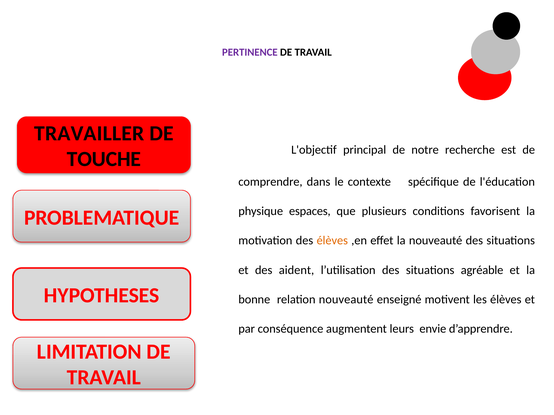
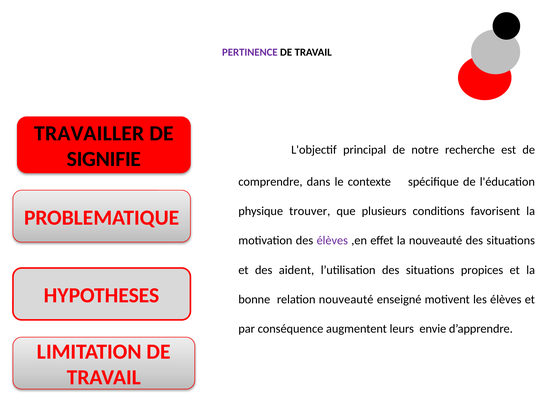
TOUCHE: TOUCHE -> SIGNIFIE
espaces: espaces -> trouver
élèves at (332, 241) colour: orange -> purple
agréable: agréable -> propices
